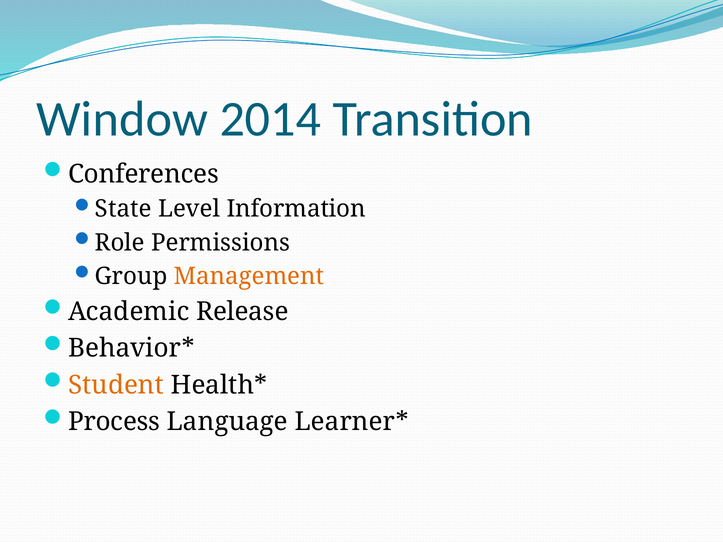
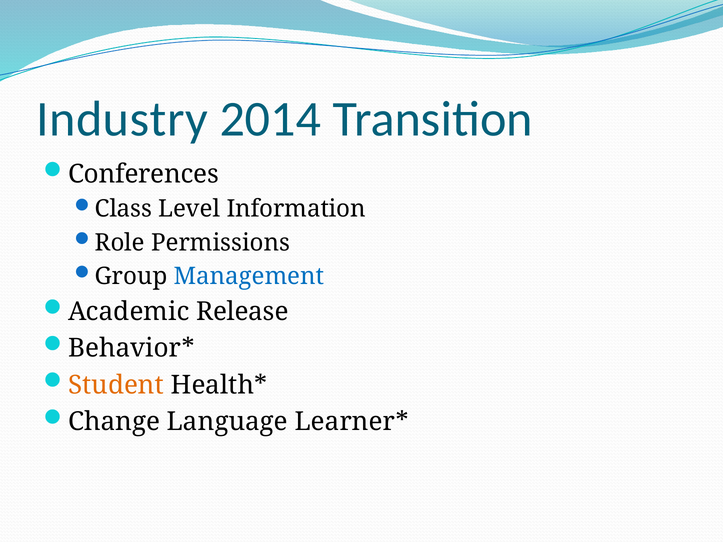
Window: Window -> Industry
State: State -> Class
Management colour: orange -> blue
Process: Process -> Change
